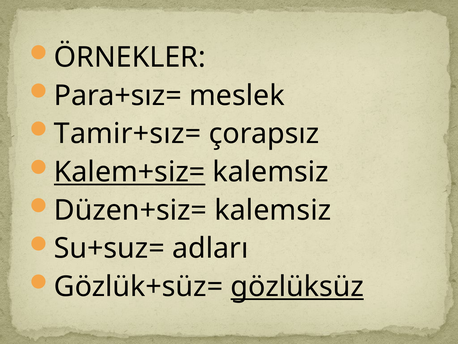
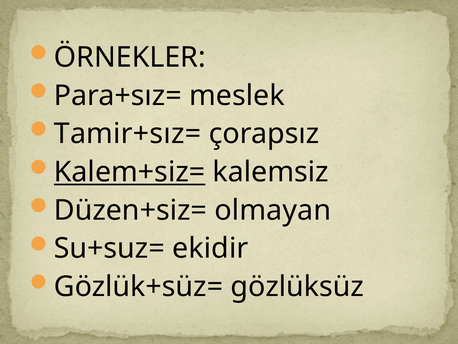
Düzen+siz= kalemsiz: kalemsiz -> olmayan
adları: adları -> ekidir
gözlüksüz underline: present -> none
